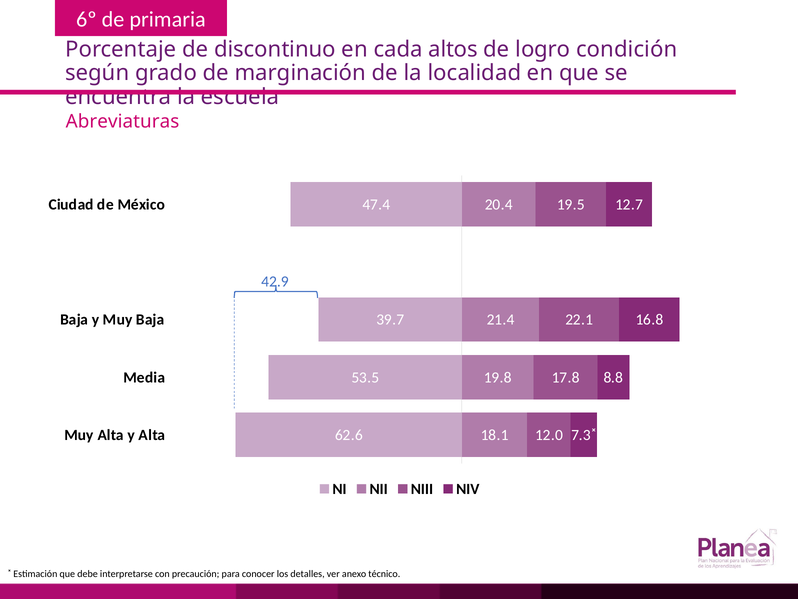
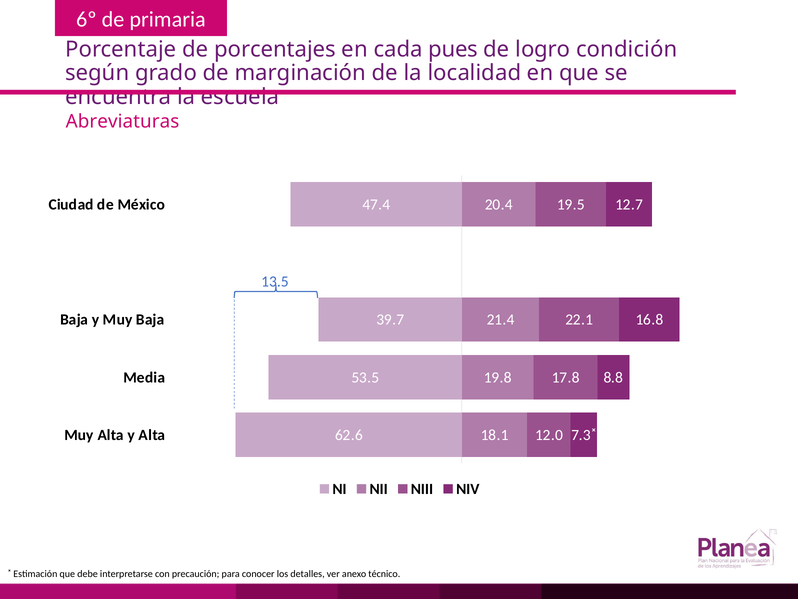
discontinuo: discontinuo -> porcentajes
altos: altos -> pues
42.9: 42.9 -> 13.5
